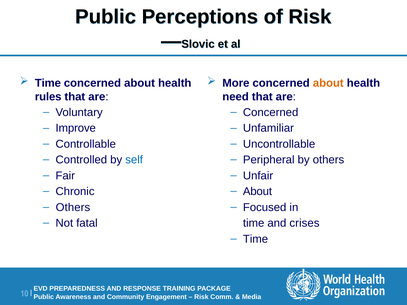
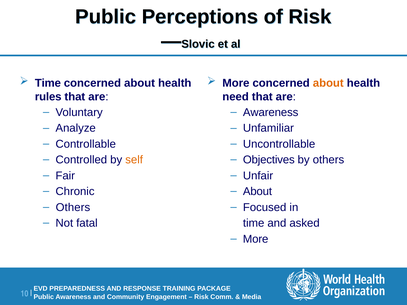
Concerned at (271, 113): Concerned -> Awareness
Improve: Improve -> Analyze
self colour: blue -> orange
Peripheral: Peripheral -> Objectives
crises: crises -> asked
Time at (256, 239): Time -> More
